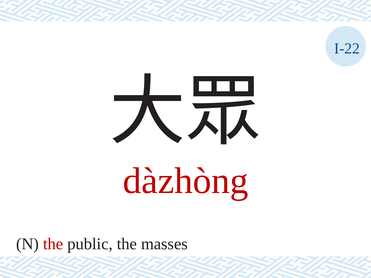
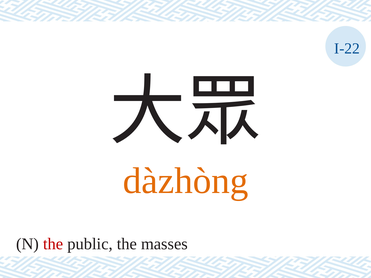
dàzhòng colour: red -> orange
